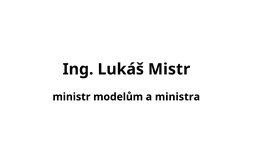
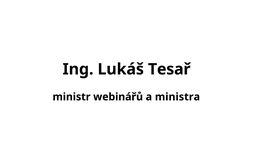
Mistr: Mistr -> Tesař
modelům: modelům -> webinářů
